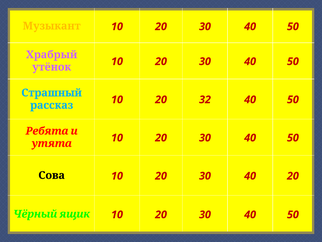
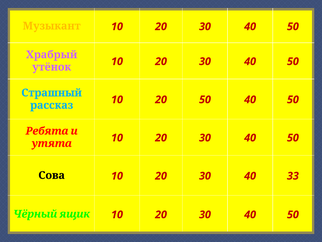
20 32: 32 -> 50
40 20: 20 -> 33
